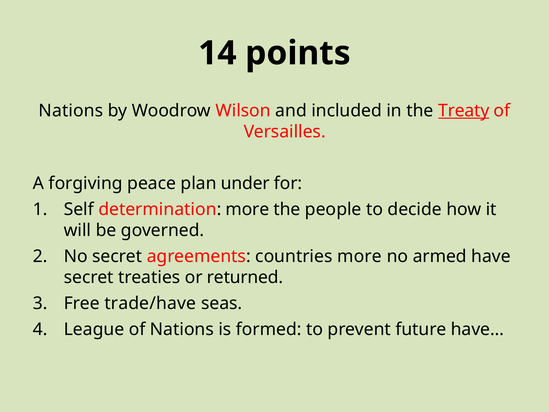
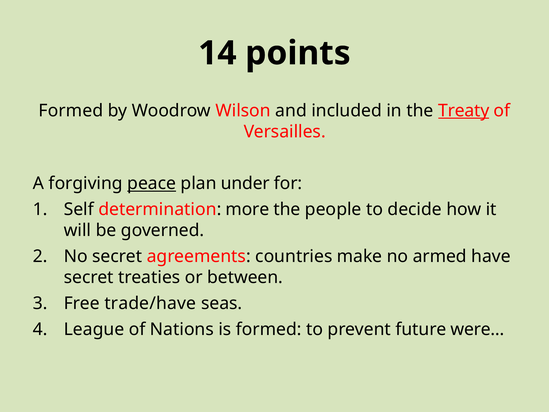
Nations at (71, 111): Nations -> Formed
peace underline: none -> present
countries more: more -> make
returned: returned -> between
have…: have… -> were…
